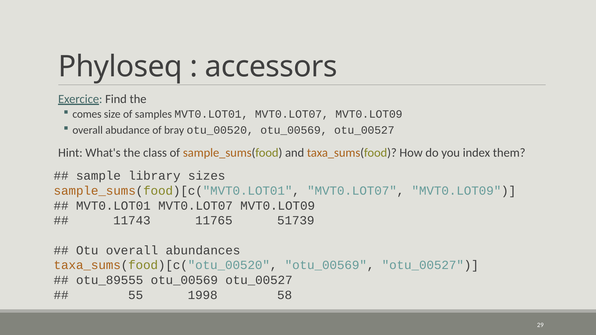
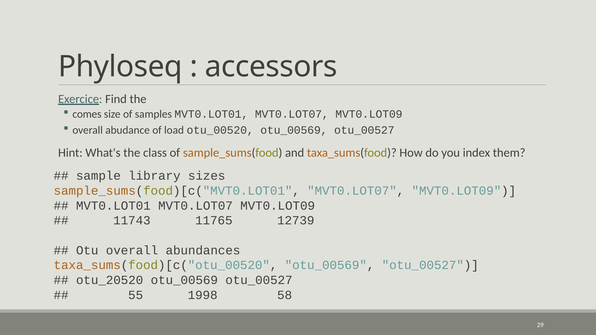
bray: bray -> load
51739: 51739 -> 12739
otu_89555: otu_89555 -> otu_20520
